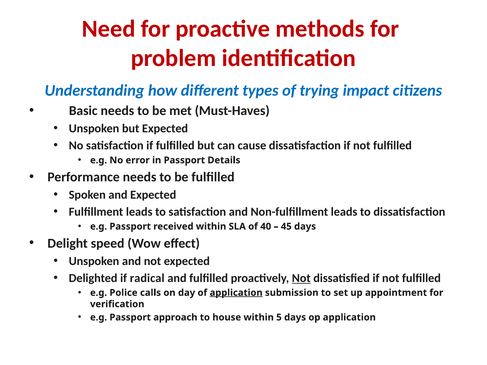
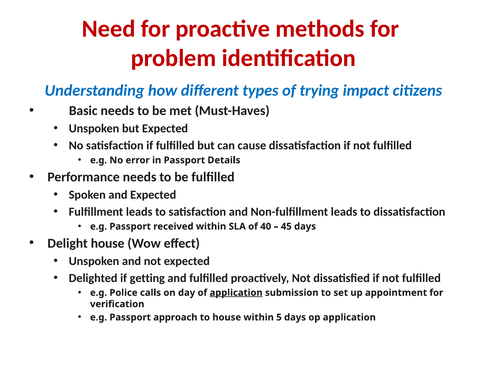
Delight speed: speed -> house
radical: radical -> getting
Not at (301, 278) underline: present -> none
